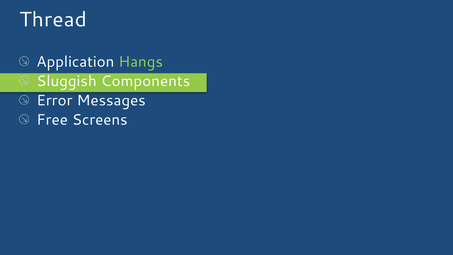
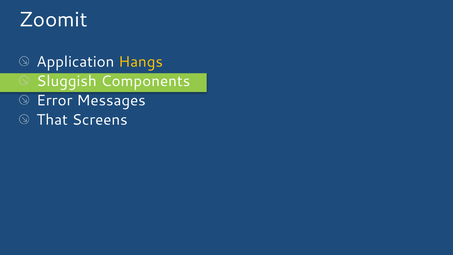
Thread: Thread -> Zoomit
Hangs colour: light green -> yellow
Free: Free -> That
